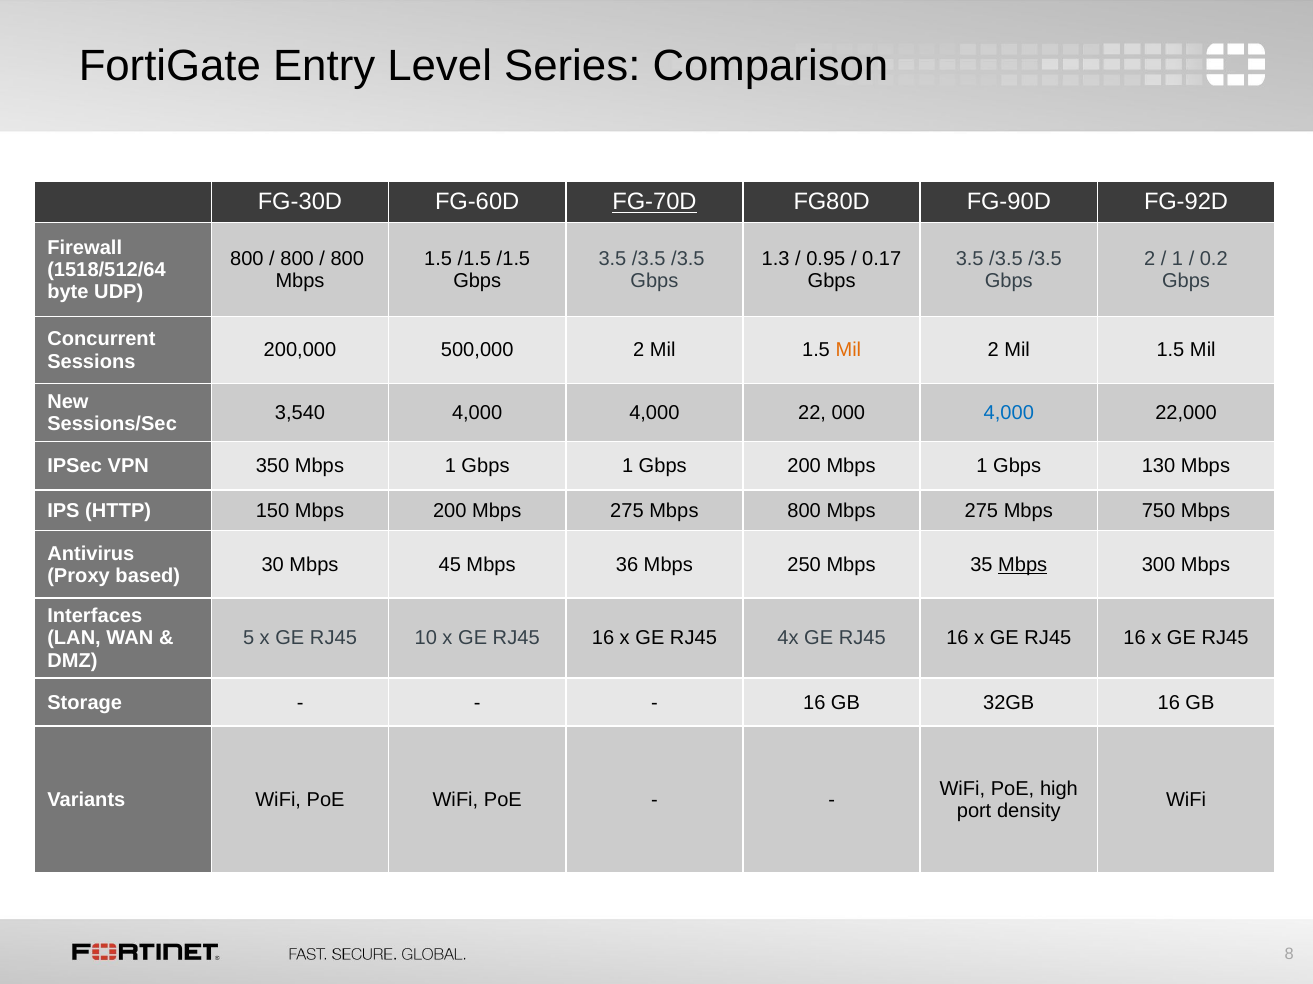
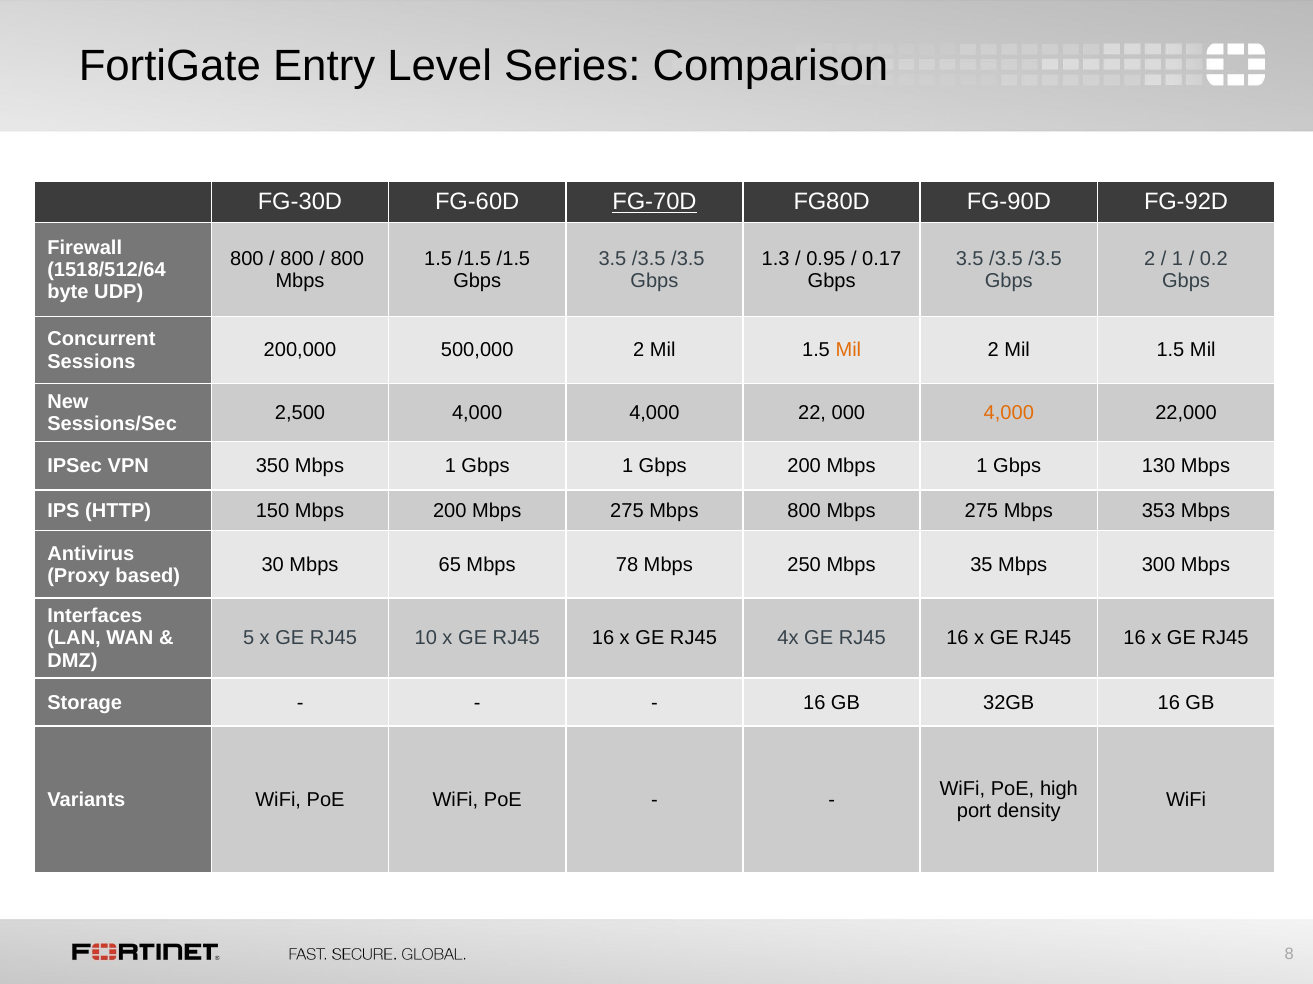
3,540: 3,540 -> 2,500
4,000 at (1009, 413) colour: blue -> orange
750: 750 -> 353
45: 45 -> 65
36: 36 -> 78
Mbps at (1023, 565) underline: present -> none
